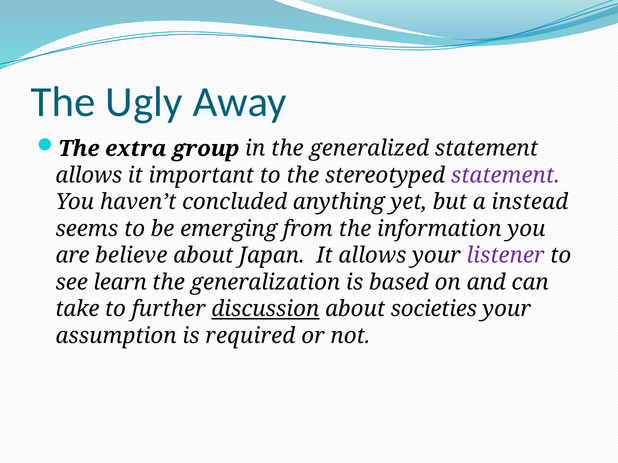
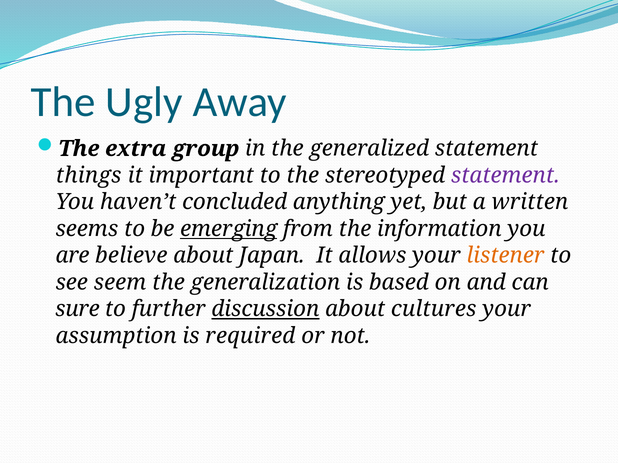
allows at (89, 176): allows -> things
instead: instead -> written
emerging underline: none -> present
listener colour: purple -> orange
learn: learn -> seem
take: take -> sure
societies: societies -> cultures
